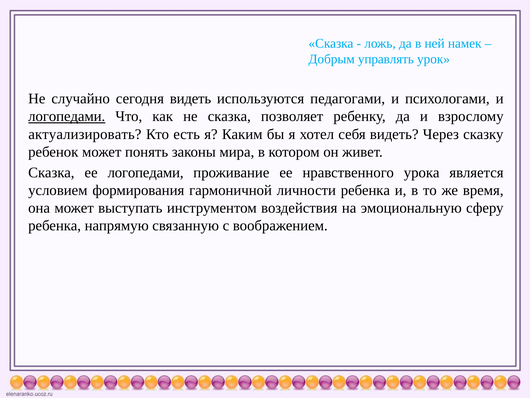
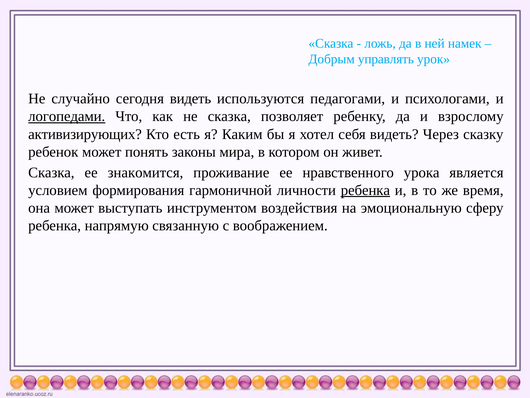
актуализировать: актуализировать -> активизирующих
ее логопедами: логопедами -> знакомится
ребенка at (365, 190) underline: none -> present
